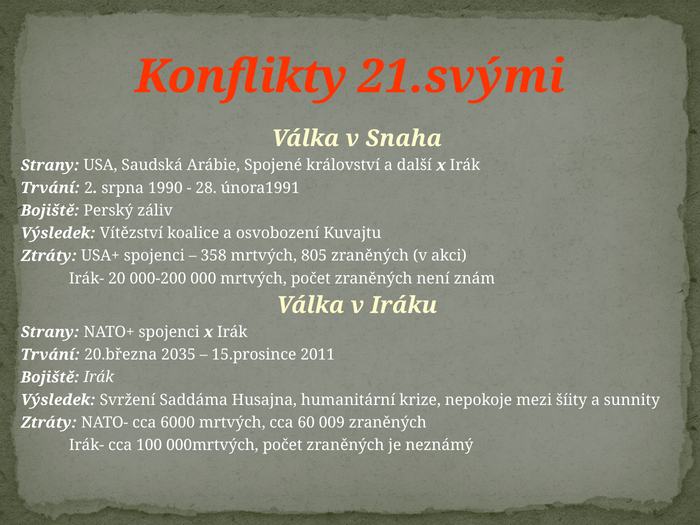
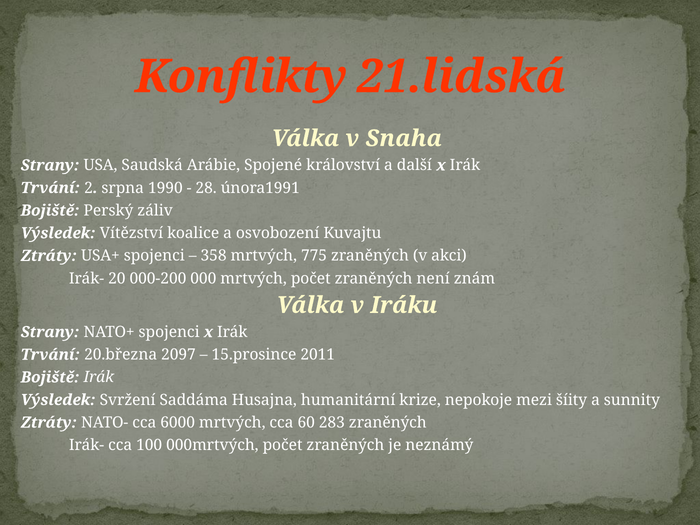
21.svými: 21.svými -> 21.lidská
805: 805 -> 775
2035: 2035 -> 2097
009: 009 -> 283
